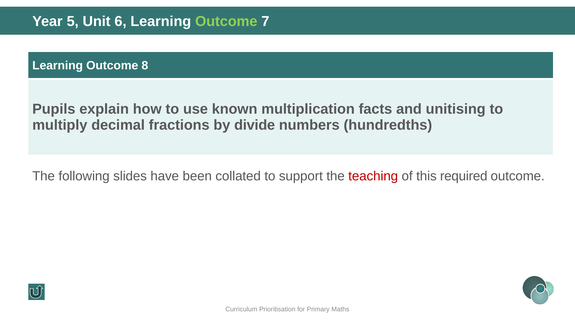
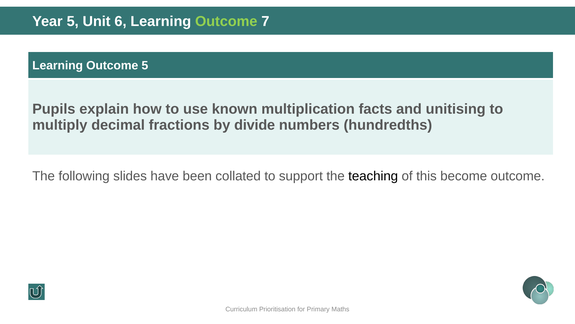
Outcome 8: 8 -> 5
teaching colour: red -> black
required: required -> become
